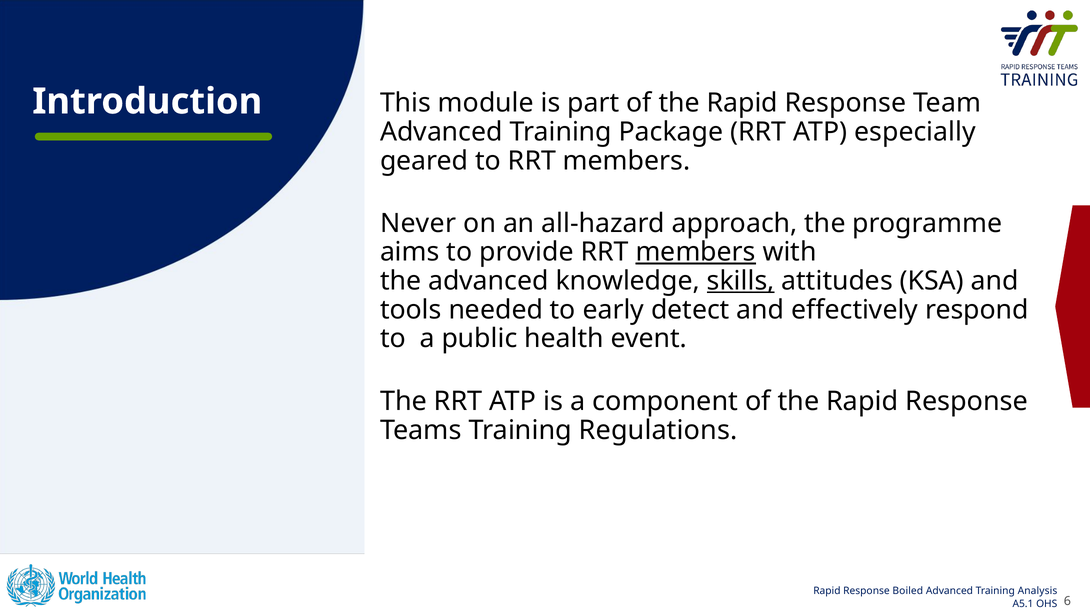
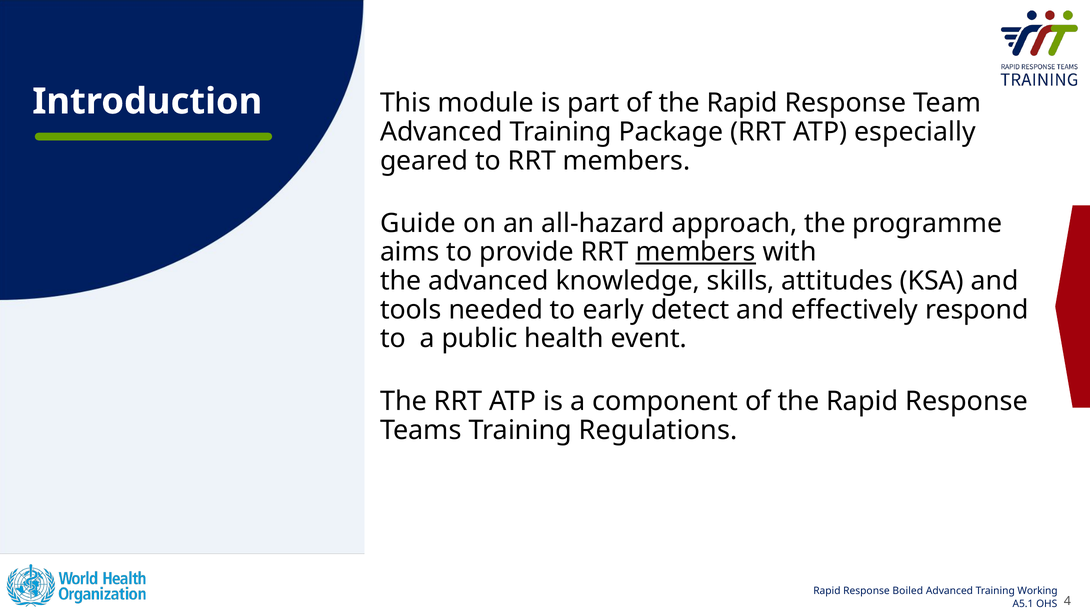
Never: Never -> Guide
skills underline: present -> none
Analysis: Analysis -> Working
6: 6 -> 4
